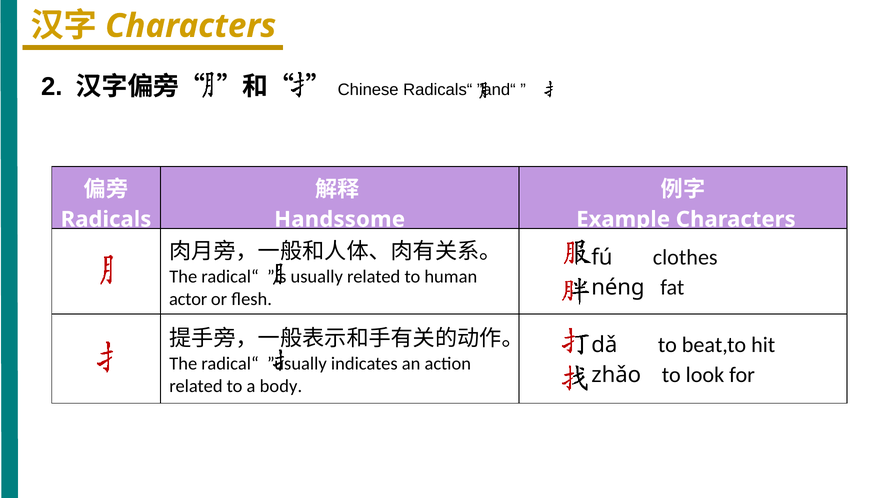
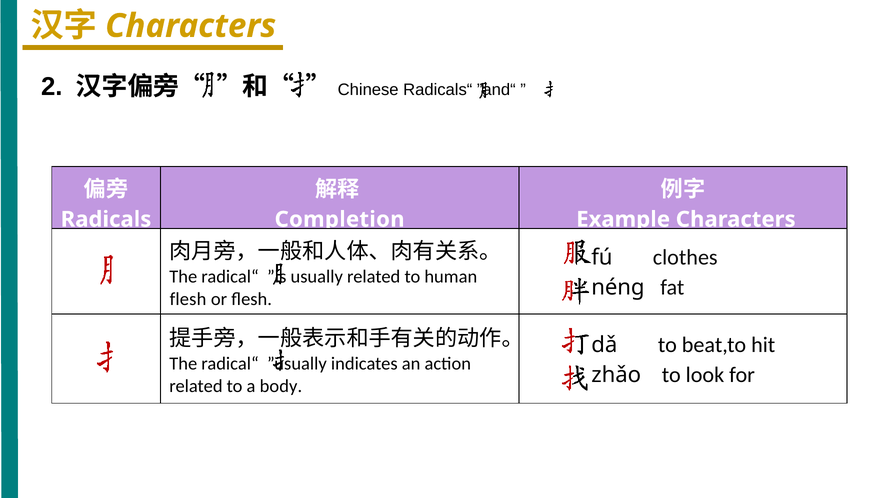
Handssome: Handssome -> Completion
actor at (188, 299): actor -> flesh
